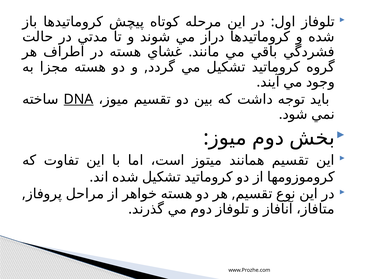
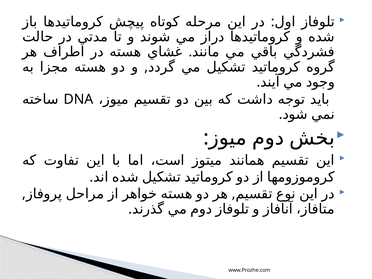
DNA underline: present -> none
